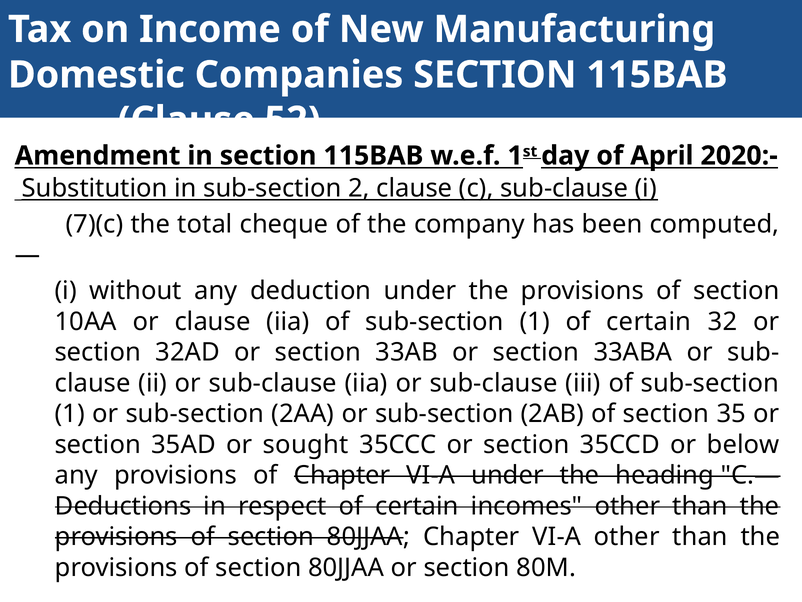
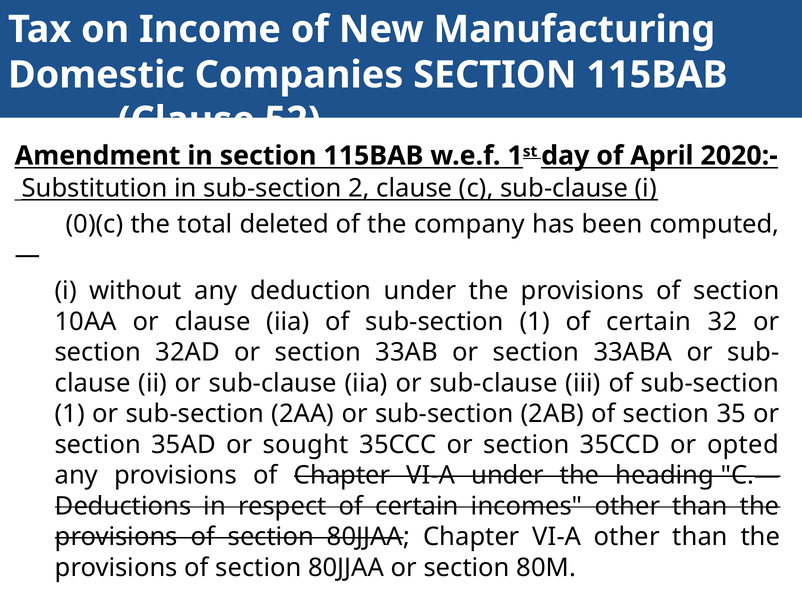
7)(c: 7)(c -> 0)(c
cheque: cheque -> deleted
below: below -> opted
